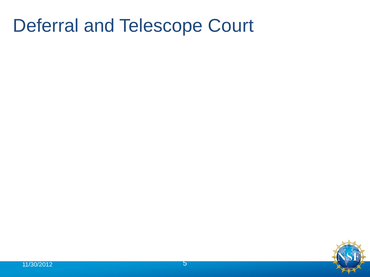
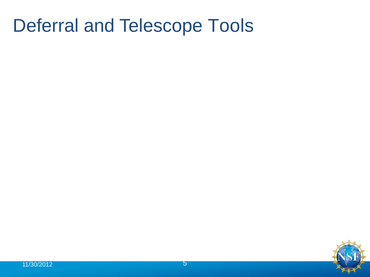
Court: Court -> Tools
